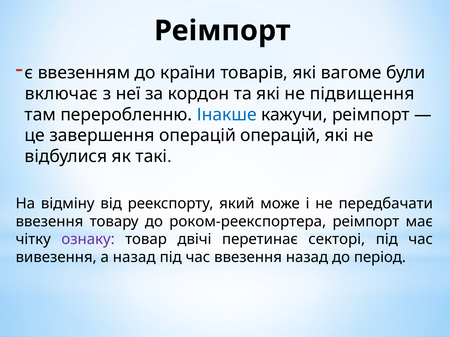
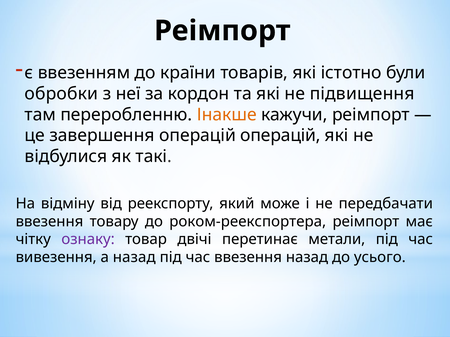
вагоме: вагоме -> істотно
включає: включає -> обробки
Інакше colour: blue -> orange
секторі: секторі -> метали
період: період -> усього
